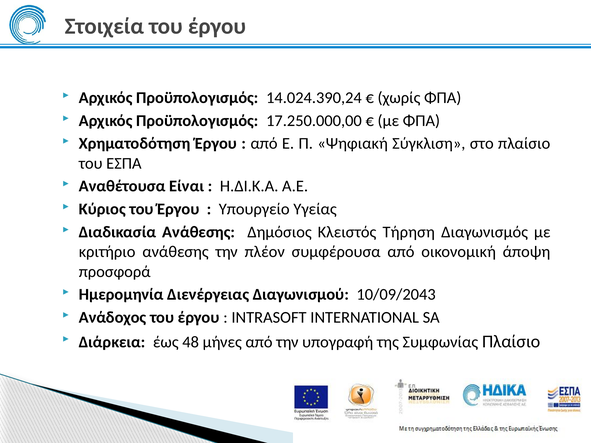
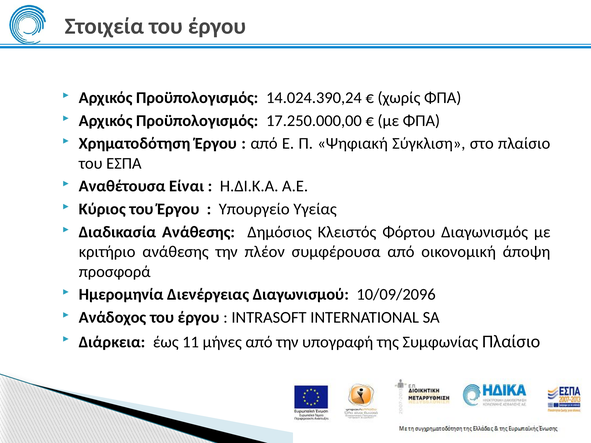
Τήρηση: Τήρηση -> Φόρτου
10/09/2043: 10/09/2043 -> 10/09/2096
48: 48 -> 11
